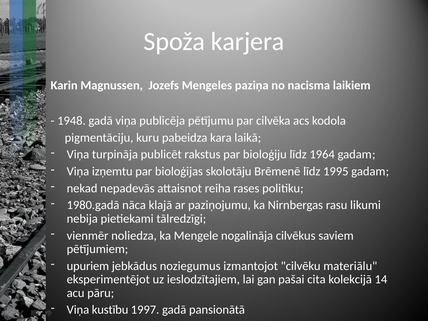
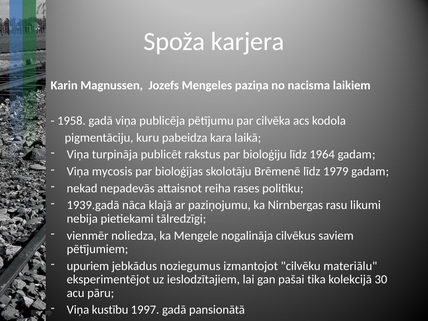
1948: 1948 -> 1958
izņemtu: izņemtu -> mycosis
1995: 1995 -> 1979
1980.gadā: 1980.gadā -> 1939.gadā
cita: cita -> tika
14: 14 -> 30
